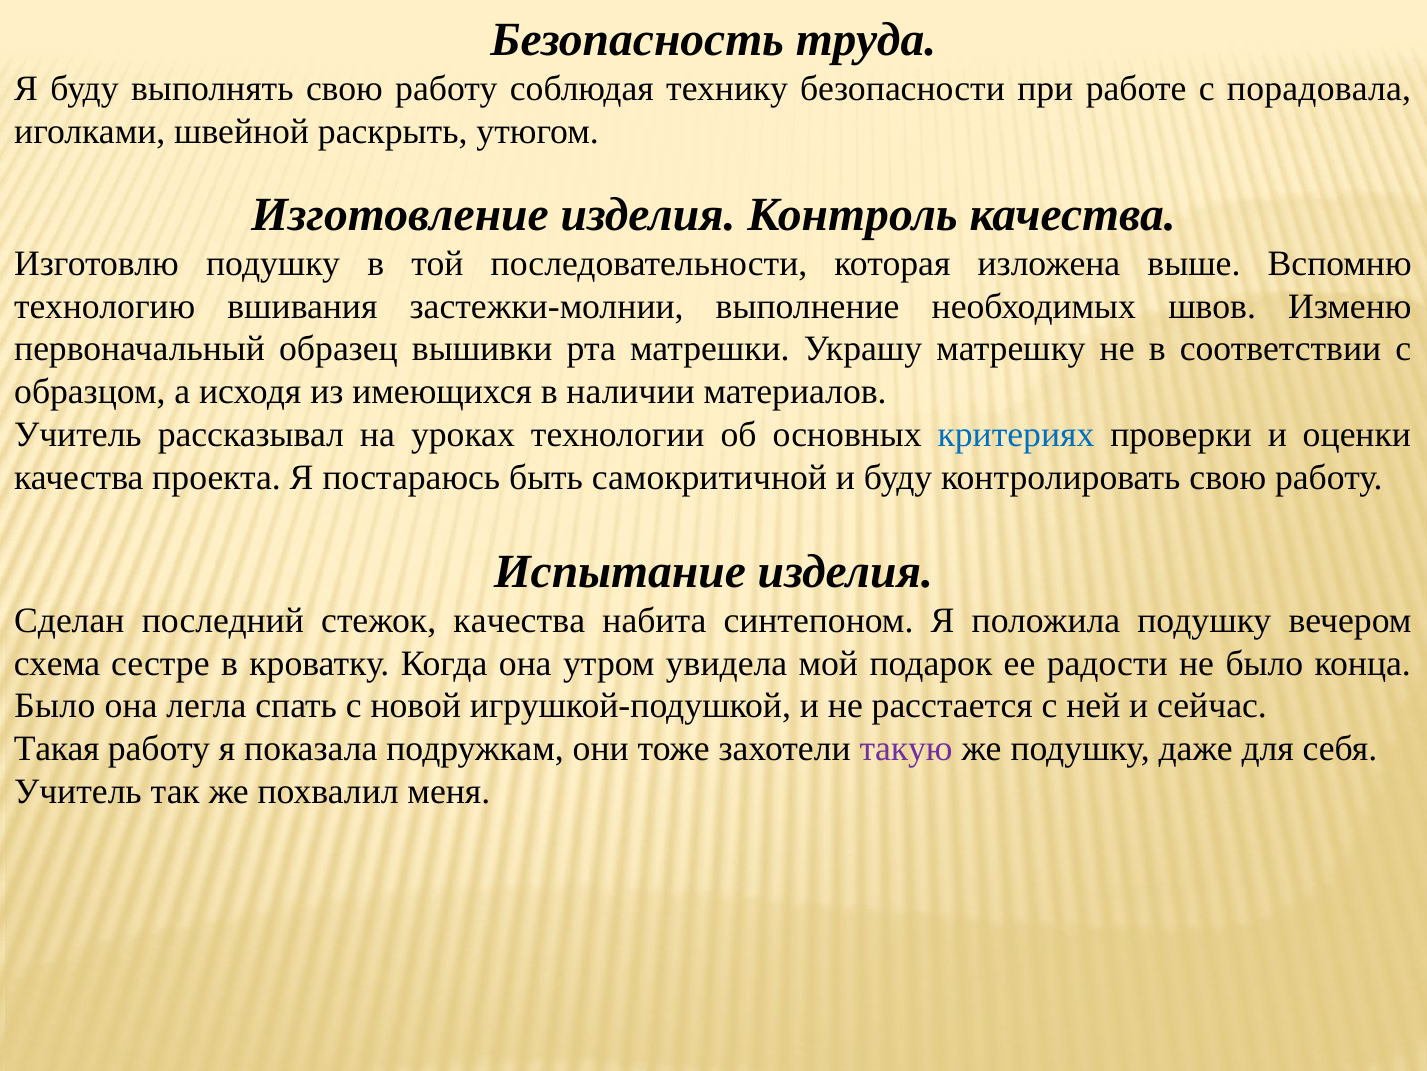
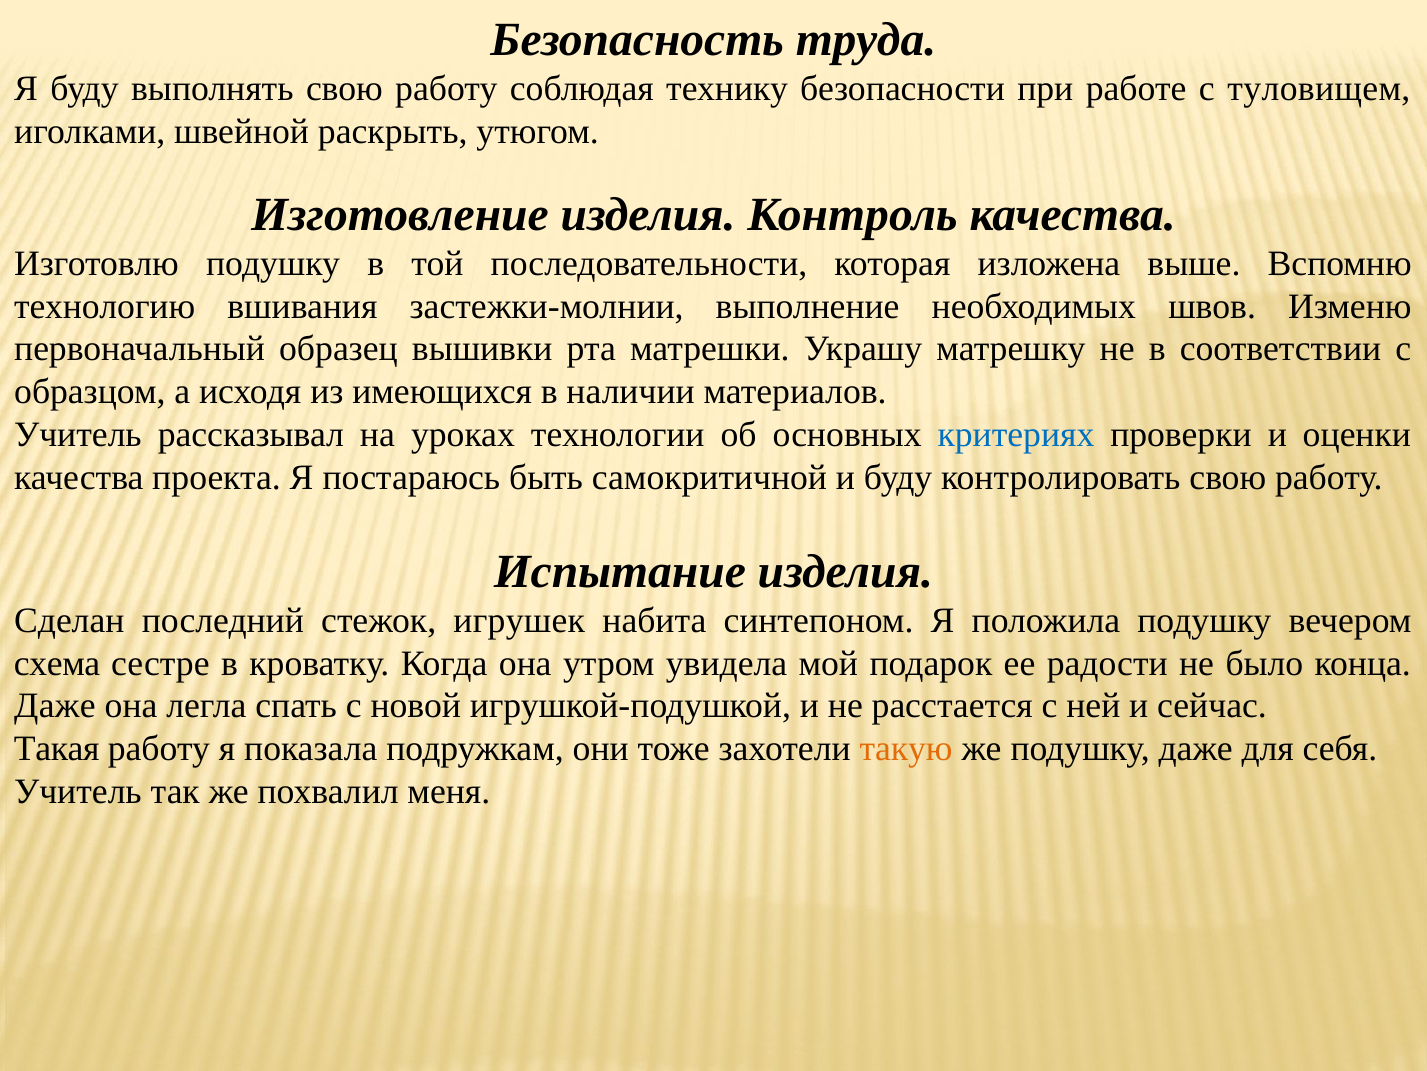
порадовала: порадовала -> туловищем
стежок качества: качества -> игрушек
Было at (55, 706): Было -> Даже
такую colour: purple -> orange
